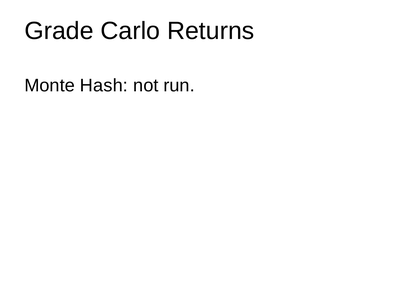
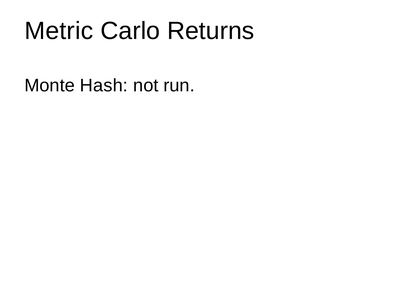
Grade: Grade -> Metric
